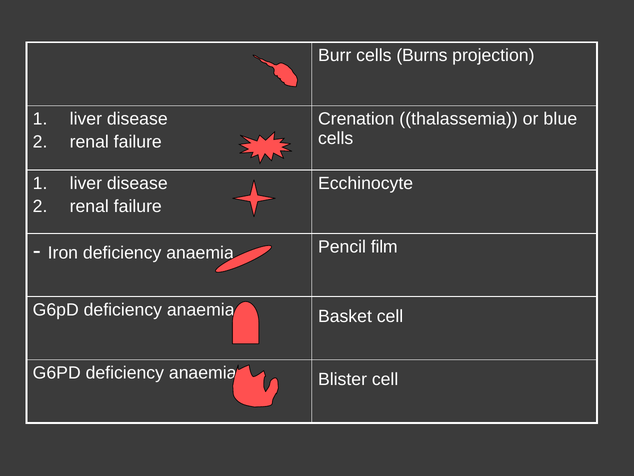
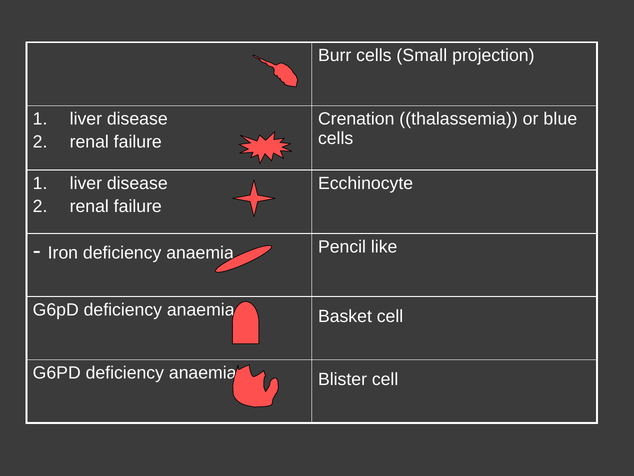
Burns: Burns -> Small
film: film -> like
